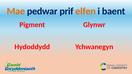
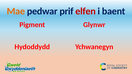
elfen colour: orange -> red
